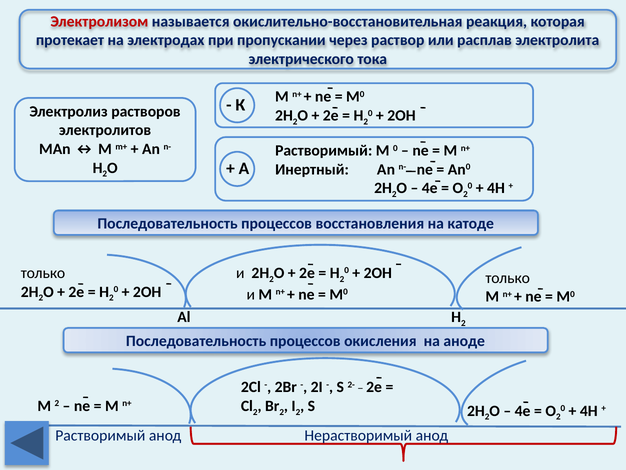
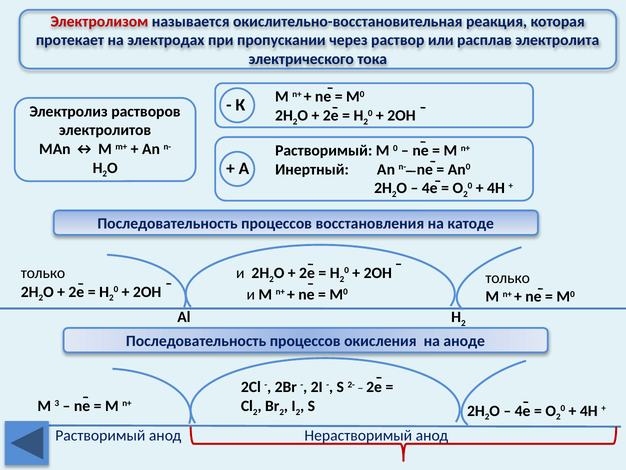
М 2: 2 -> 3
